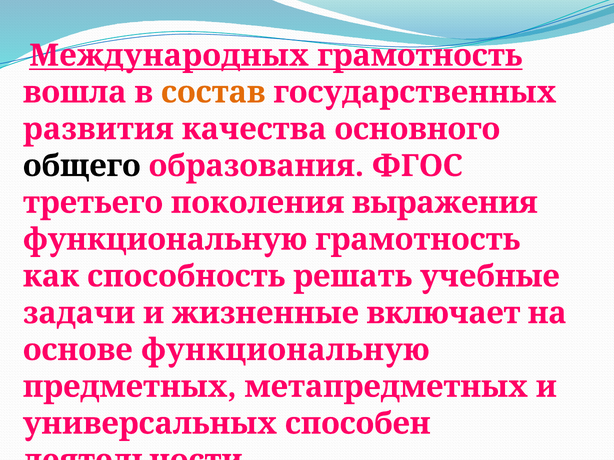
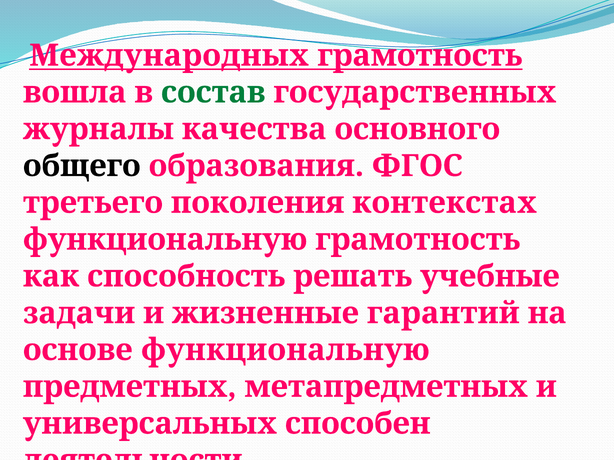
состав colour: orange -> green
развития: развития -> журналы
выражения: выражения -> контекстах
включает: включает -> гарантий
